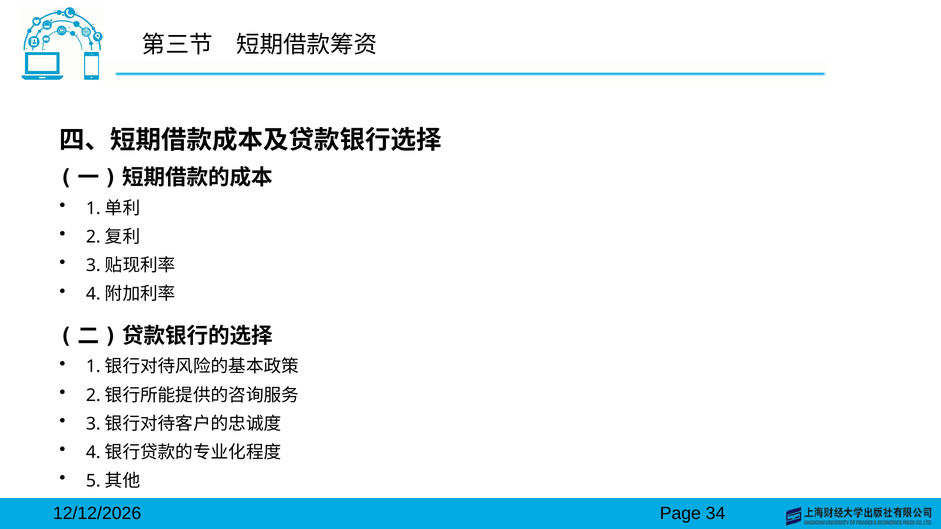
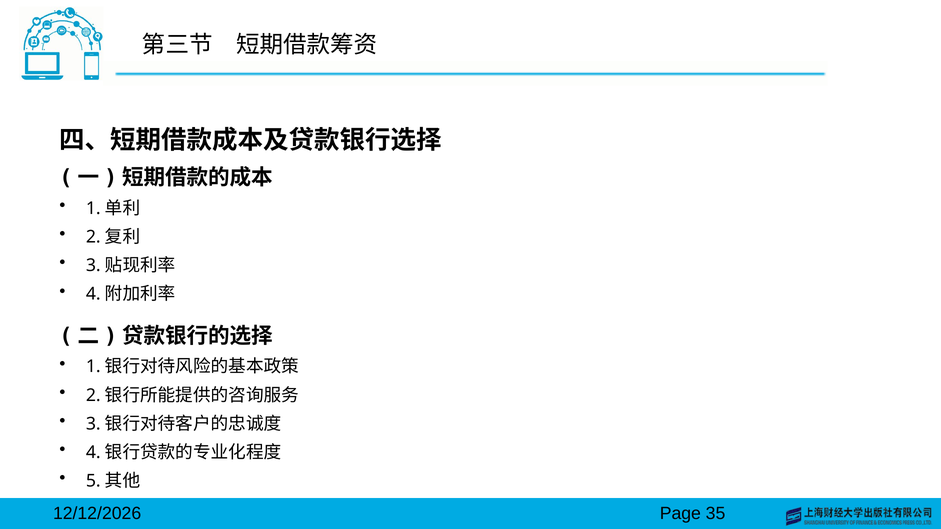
34: 34 -> 35
